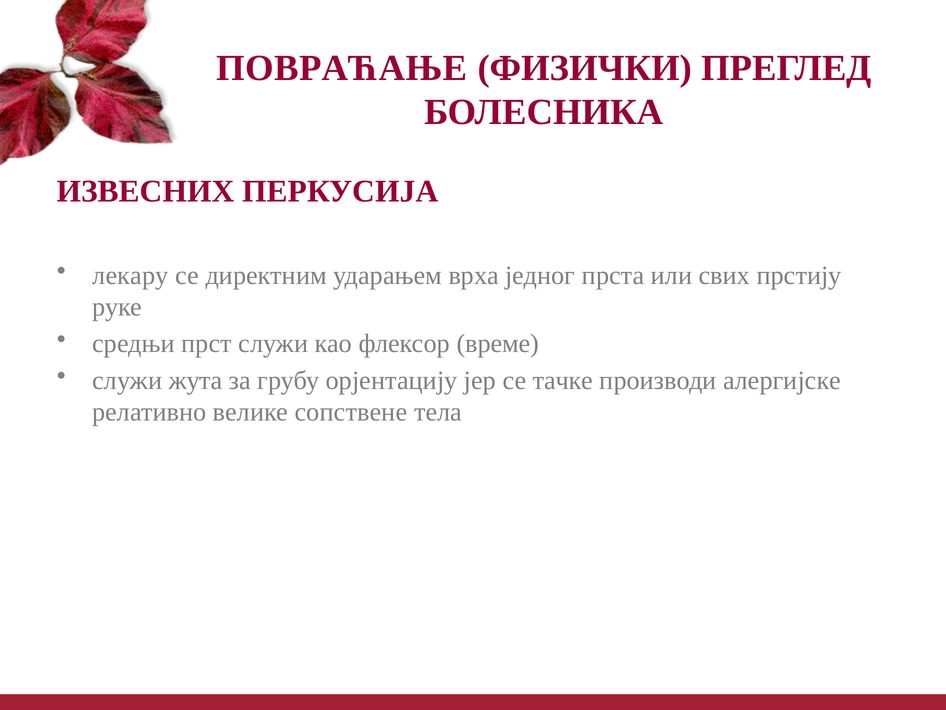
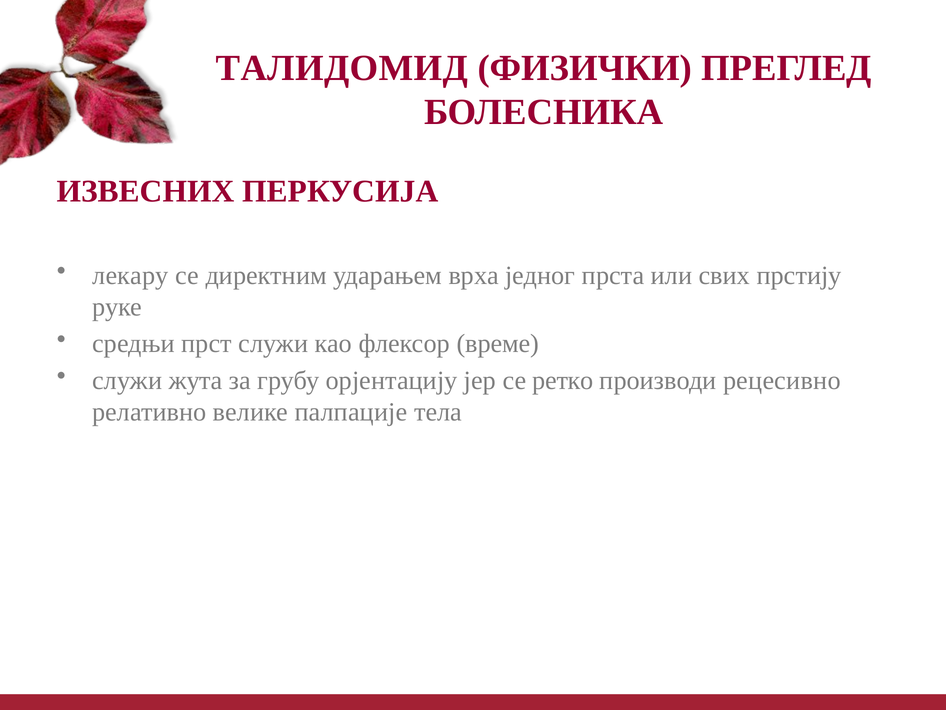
ПОВРАЋАЊЕ: ПОВРАЋАЊЕ -> ТАЛИДОМИД
тачке: тачке -> ретко
алергијске: алергијске -> рецесивно
сопствене: сопствене -> палпације
